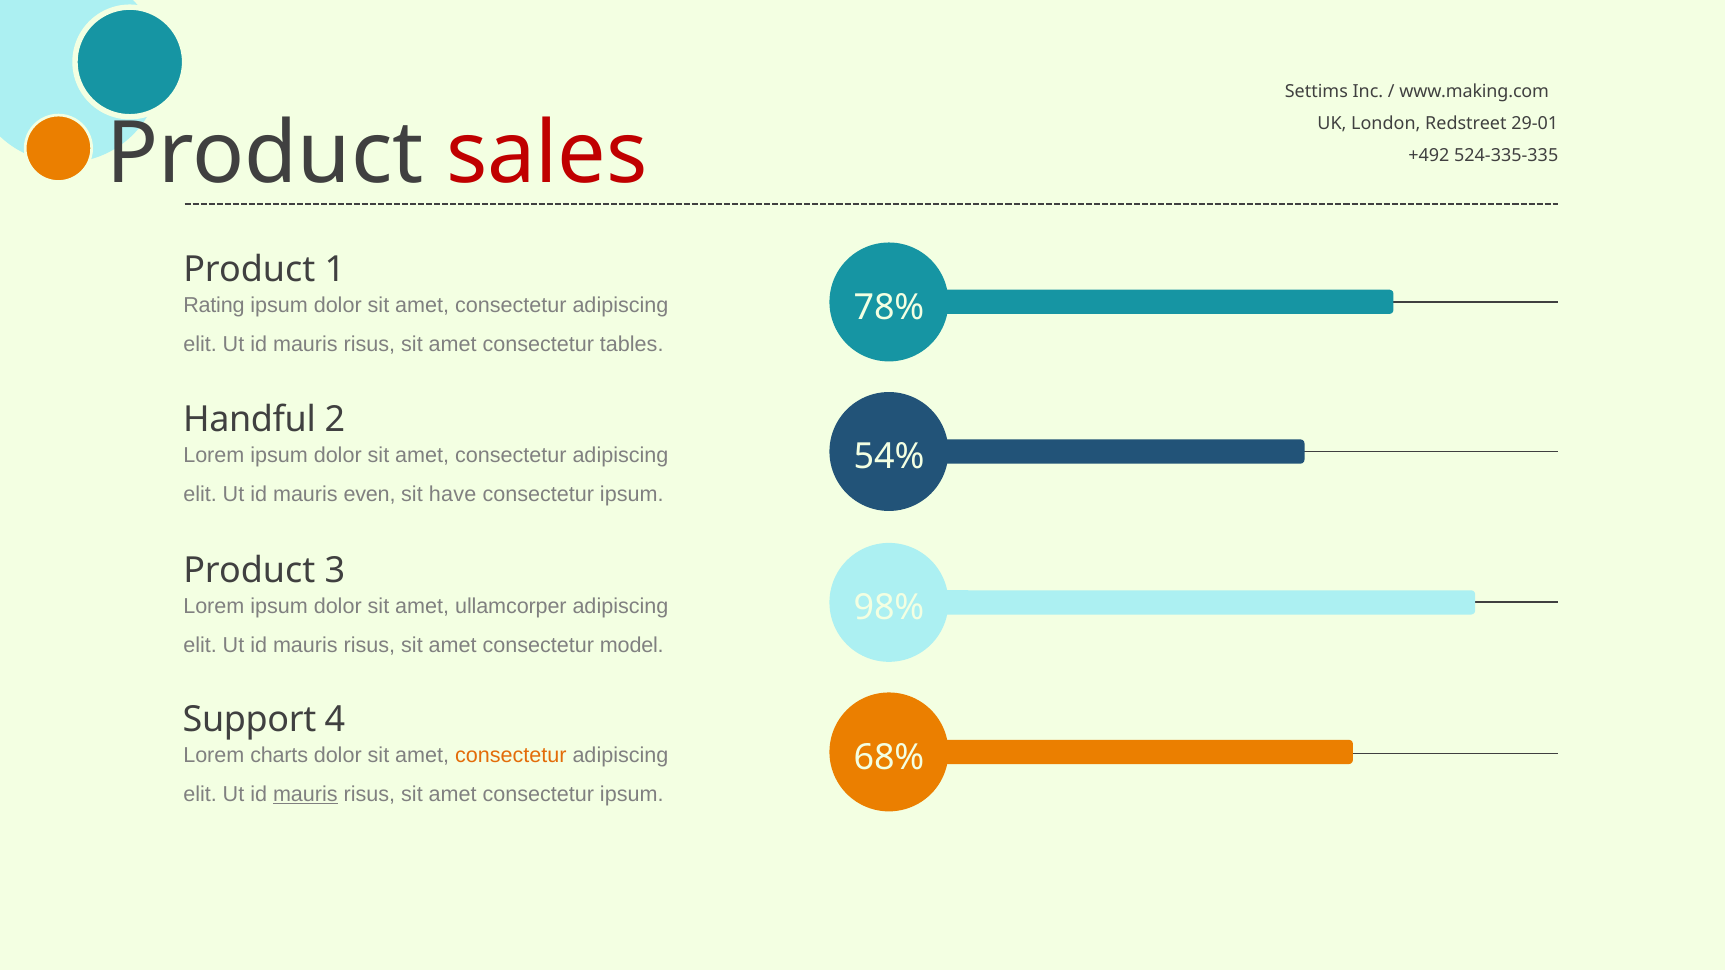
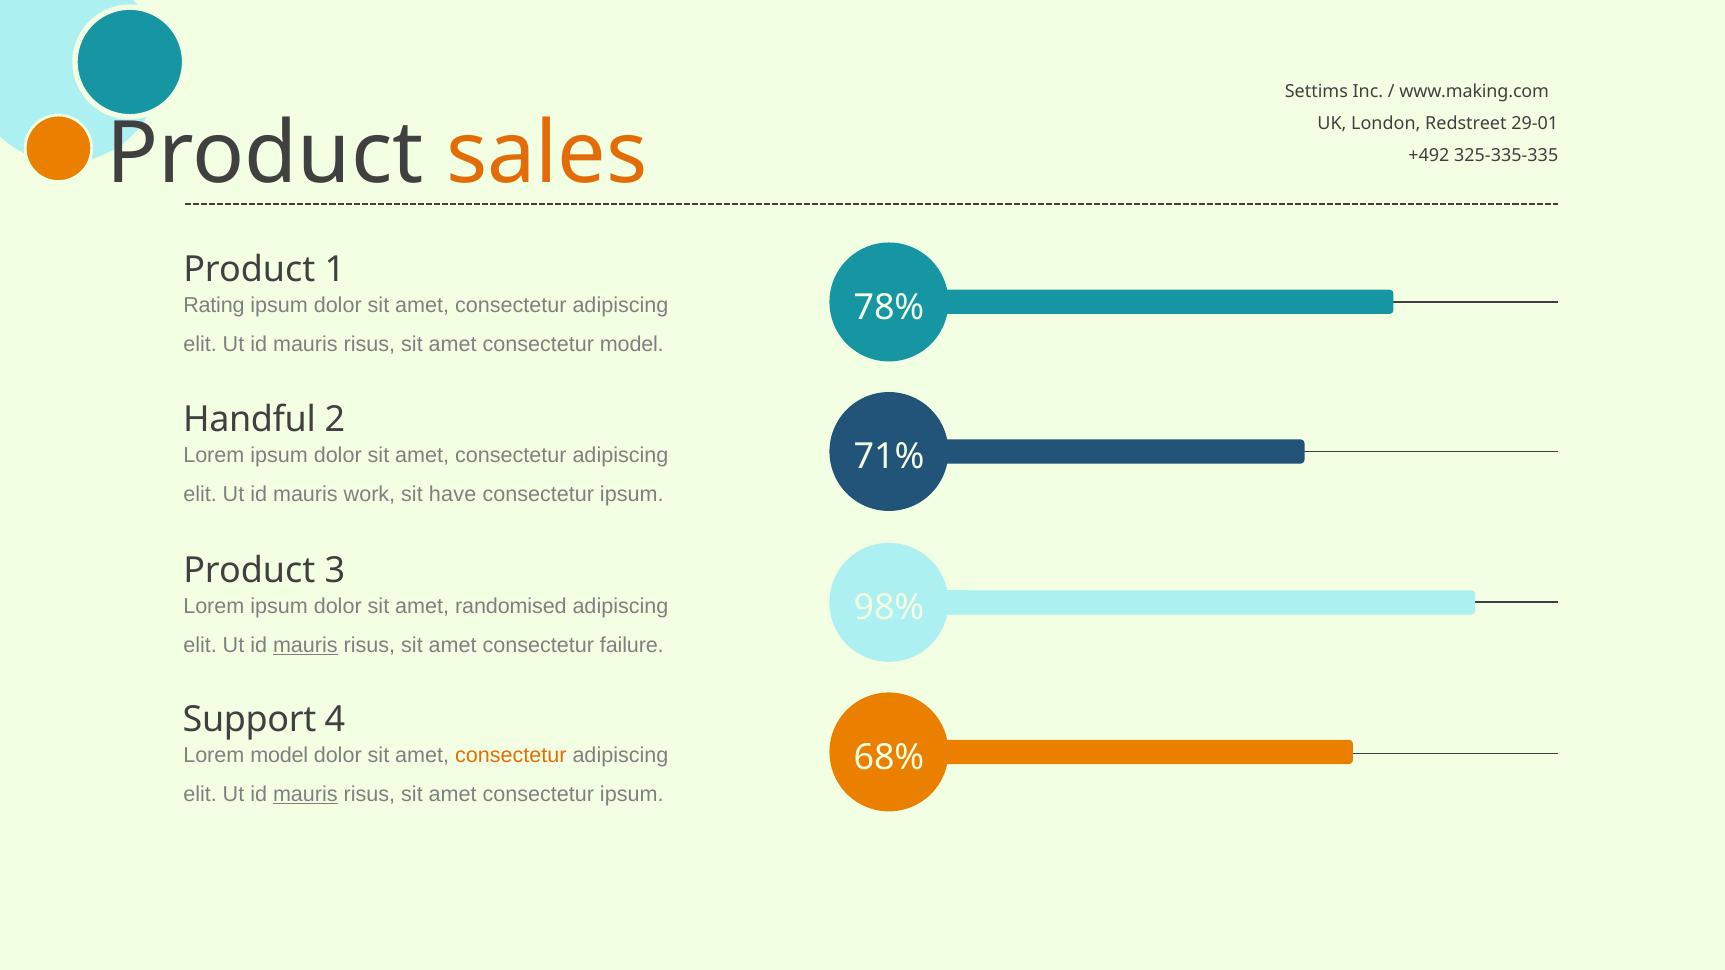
sales colour: red -> orange
524-335-335: 524-335-335 -> 325-335-335
consectetur tables: tables -> model
54%: 54% -> 71%
even: even -> work
ullamcorper: ullamcorper -> randomised
mauris at (305, 645) underline: none -> present
model: model -> failure
Lorem charts: charts -> model
